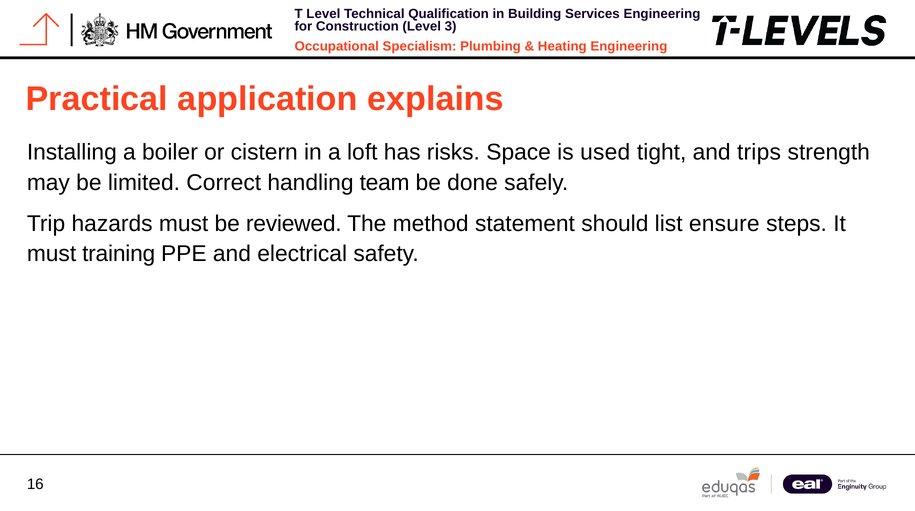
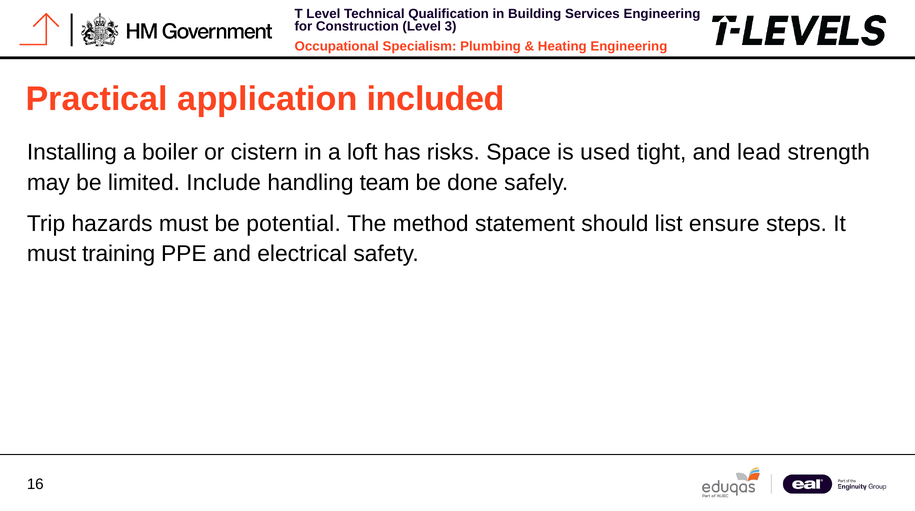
explains: explains -> included
trips: trips -> lead
Correct: Correct -> Include
reviewed: reviewed -> potential
